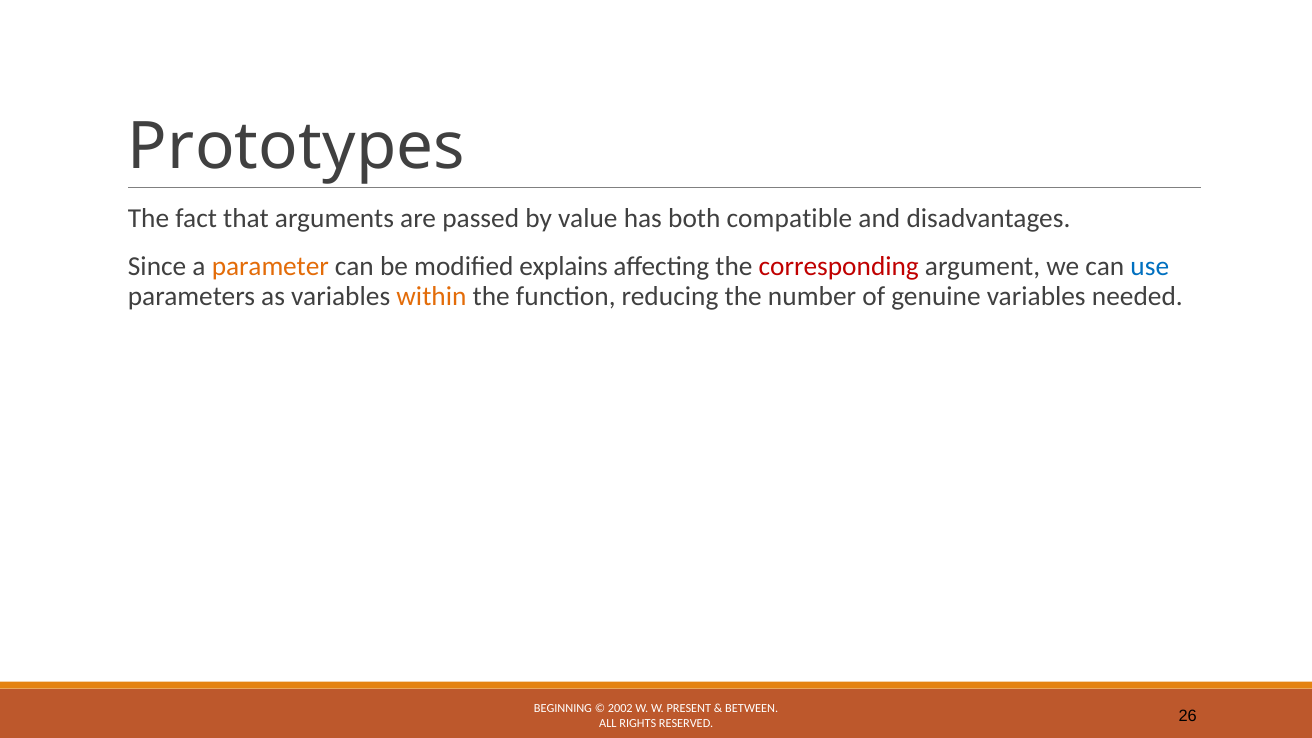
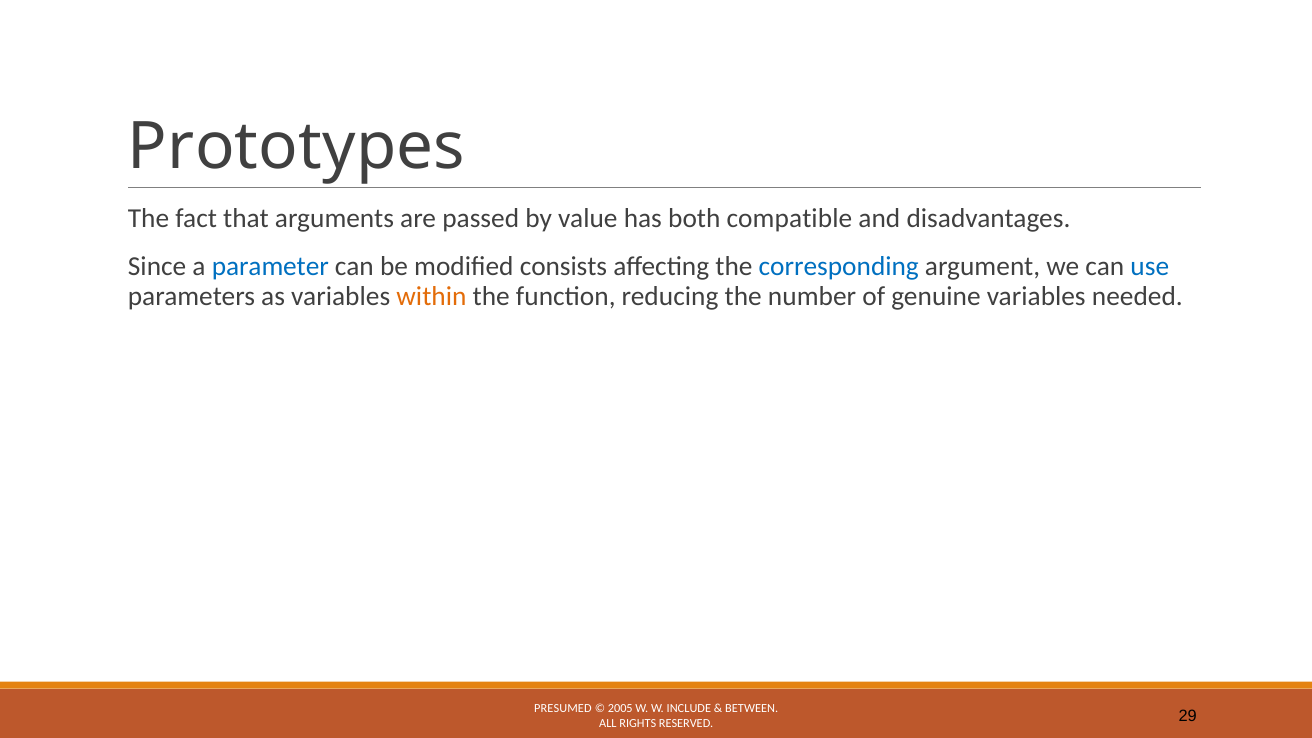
parameter colour: orange -> blue
explains: explains -> consists
corresponding colour: red -> blue
BEGINNING: BEGINNING -> PRESUMED
2002: 2002 -> 2005
PRESENT: PRESENT -> INCLUDE
26: 26 -> 29
